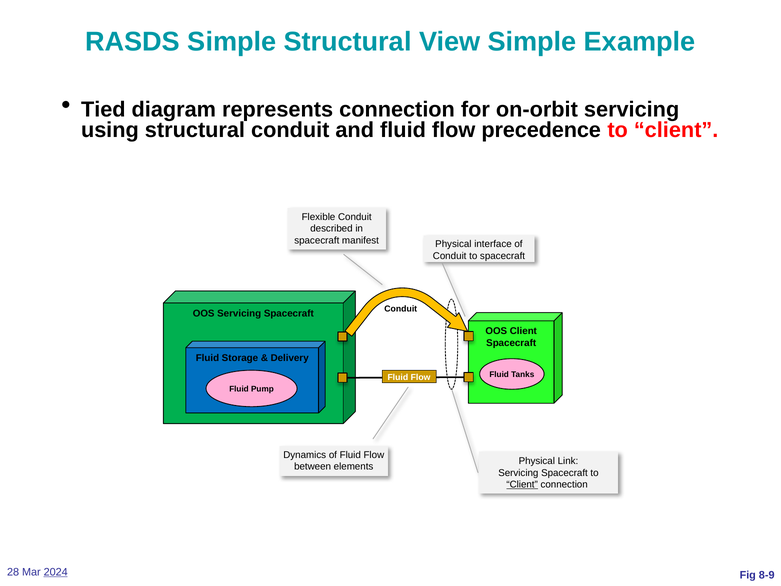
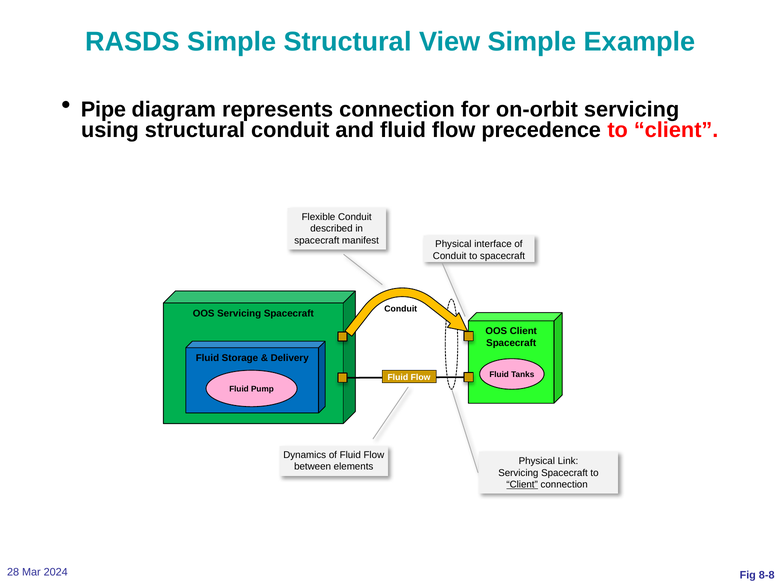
Tied: Tied -> Pipe
2024 underline: present -> none
8-9: 8-9 -> 8-8
